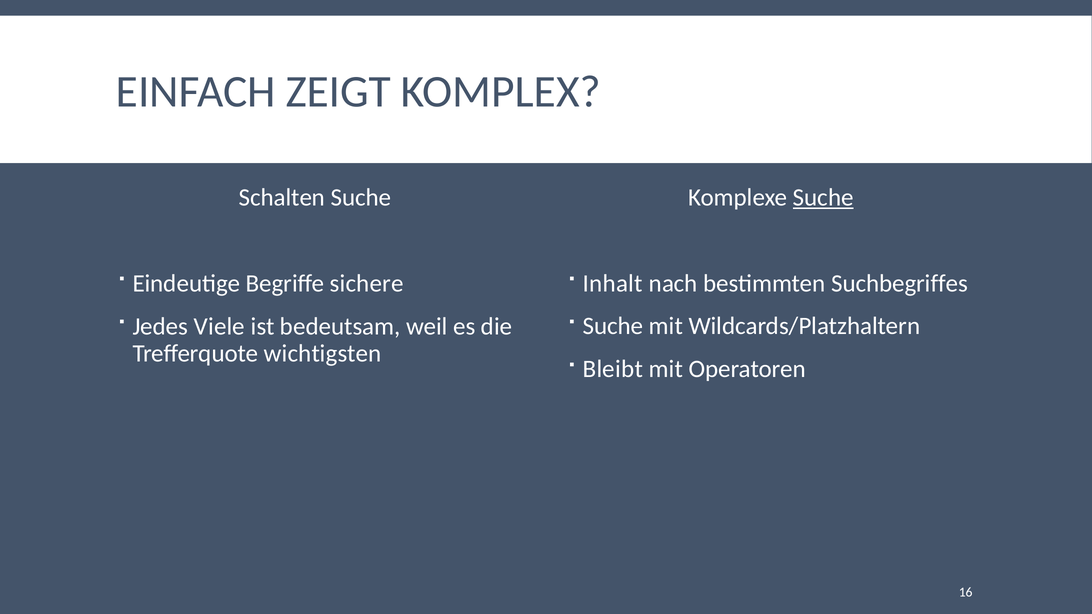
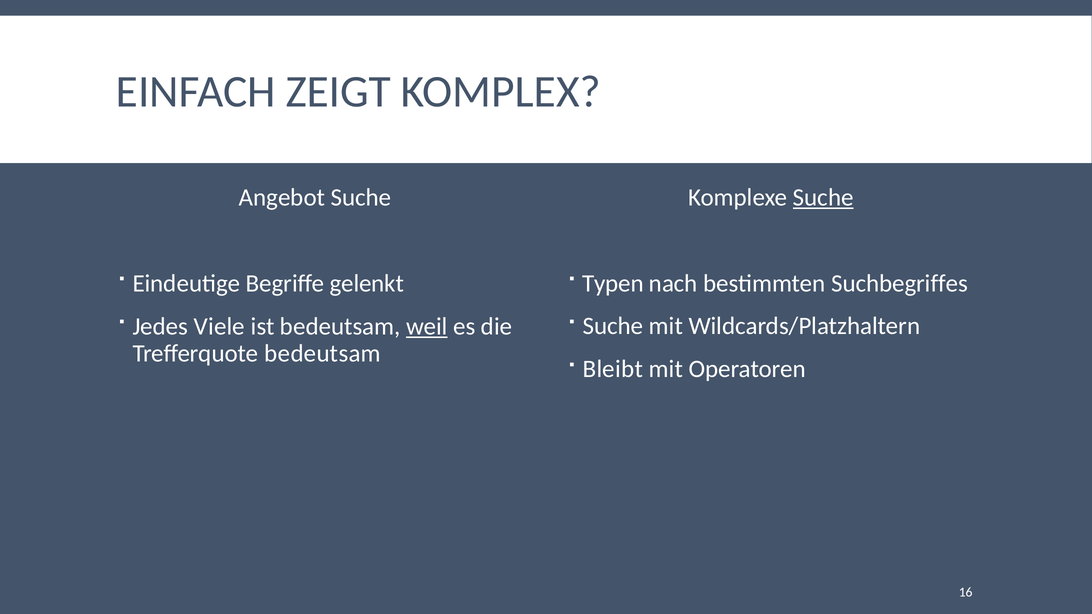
Schalten: Schalten -> Angebot
sichere: sichere -> gelenkt
Inhalt: Inhalt -> Typen
weil underline: none -> present
Trefferquote wichtigsten: wichtigsten -> bedeutsam
